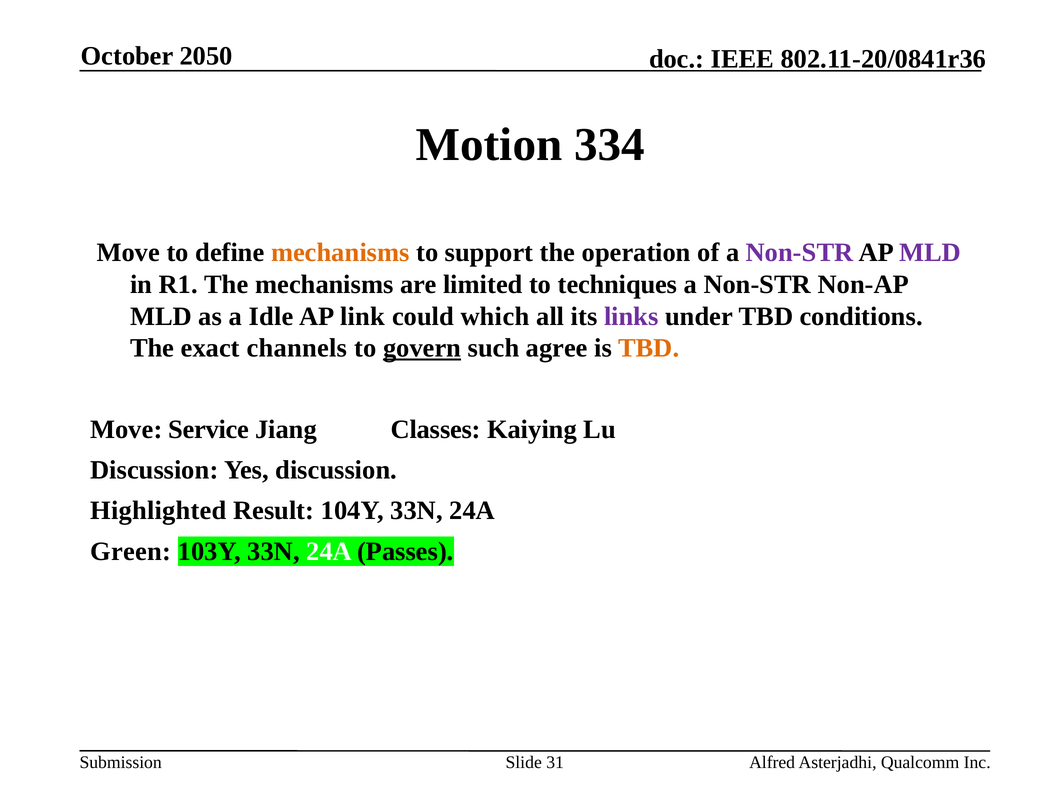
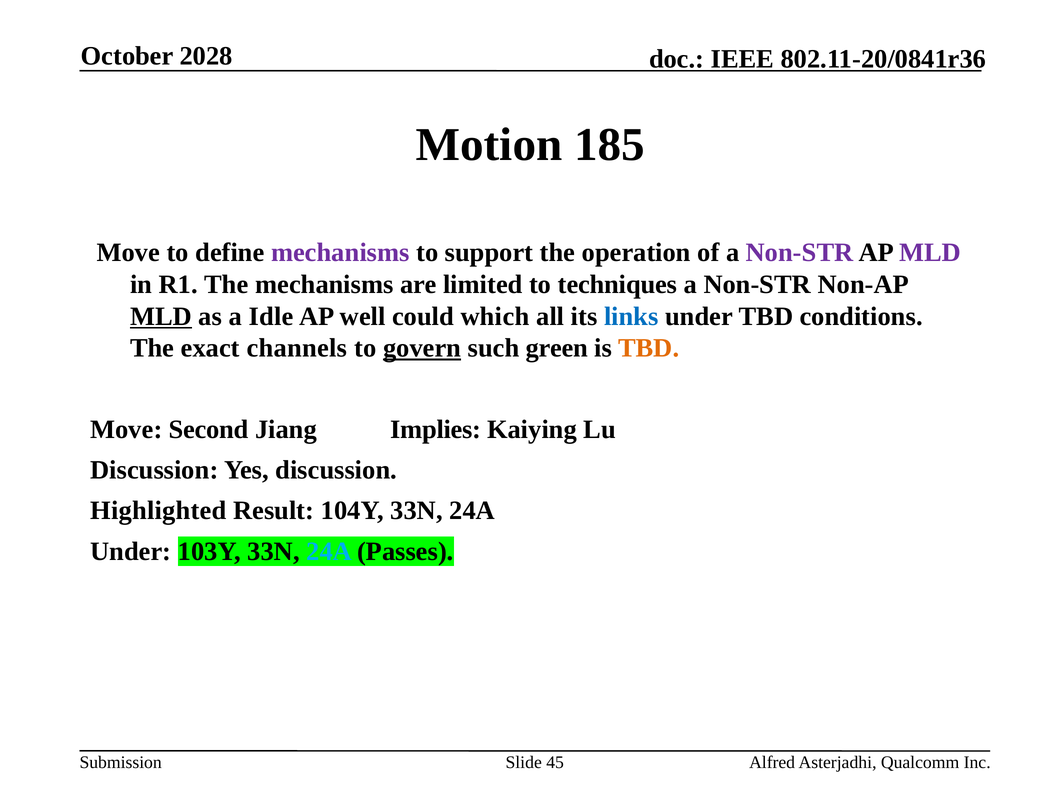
2050: 2050 -> 2028
334: 334 -> 185
mechanisms at (340, 253) colour: orange -> purple
MLD at (161, 317) underline: none -> present
link: link -> well
links colour: purple -> blue
agree: agree -> green
Service: Service -> Second
Classes: Classes -> Implies
Green at (131, 552): Green -> Under
24A at (329, 552) colour: white -> light blue
31: 31 -> 45
